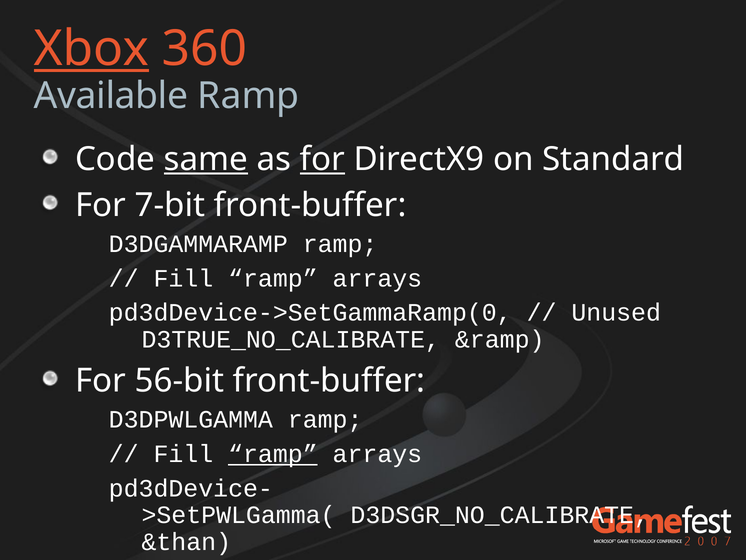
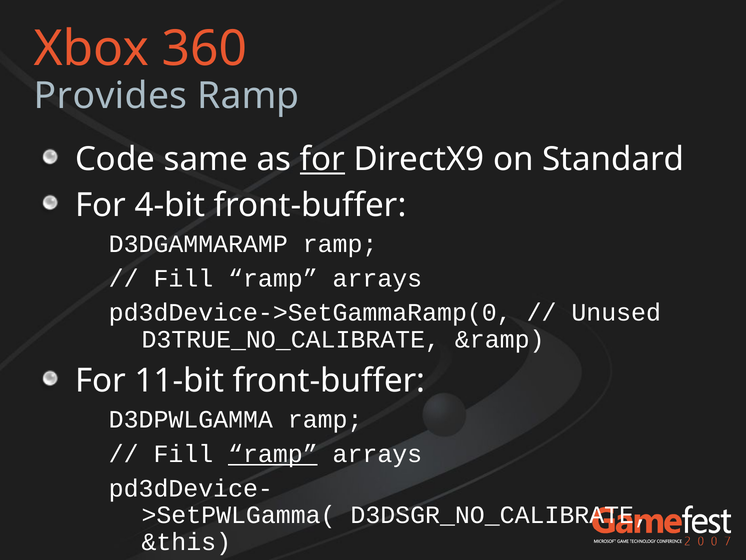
Xbox underline: present -> none
Available: Available -> Provides
same underline: present -> none
7-bit: 7-bit -> 4-bit
56-bit: 56-bit -> 11-bit
&than: &than -> &this
